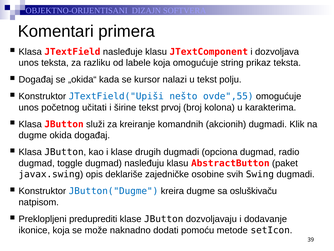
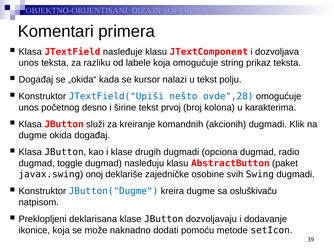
ovde",55: ovde",55 -> ovde",28
učitati: učitati -> desno
opis: opis -> onoj
preduprediti: preduprediti -> deklarisana
